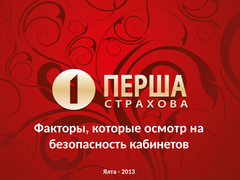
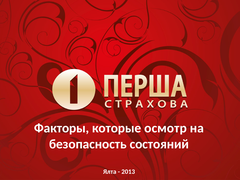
кабинетов: кабинетов -> состояний
